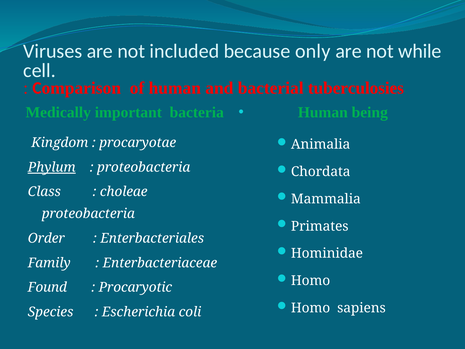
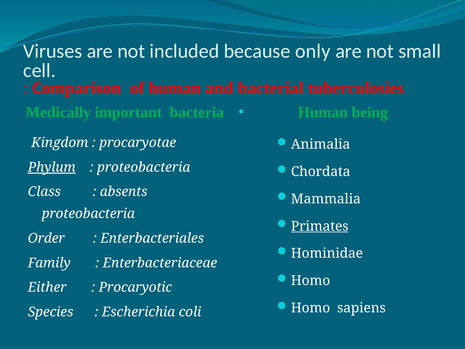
while: while -> small
choleae: choleae -> absents
Primates underline: none -> present
Found: Found -> Either
